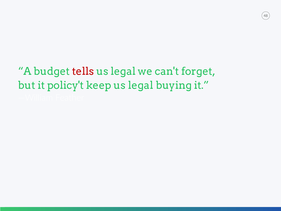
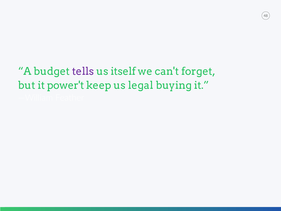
tells colour: red -> purple
legal at (123, 71): legal -> itself
policy't: policy't -> power't
